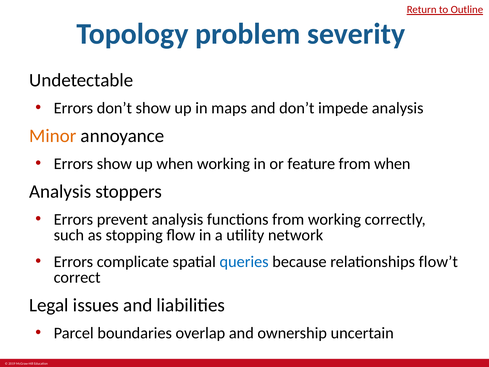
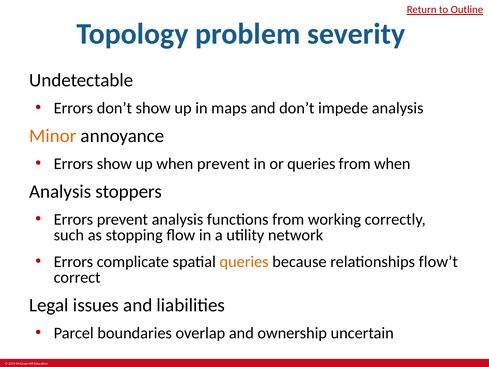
when working: working -> prevent
or feature: feature -> queries
queries at (244, 261) colour: blue -> orange
